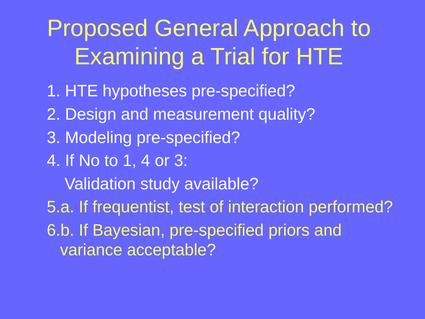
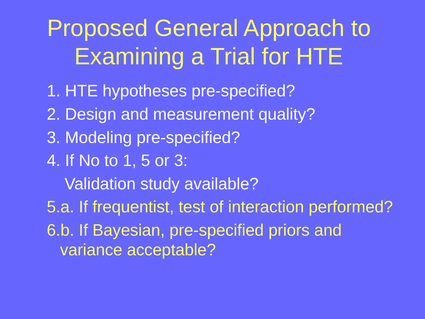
1 4: 4 -> 5
